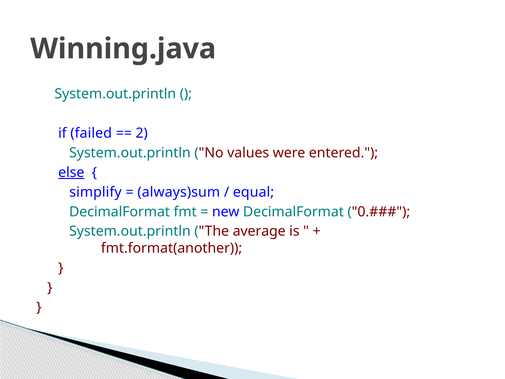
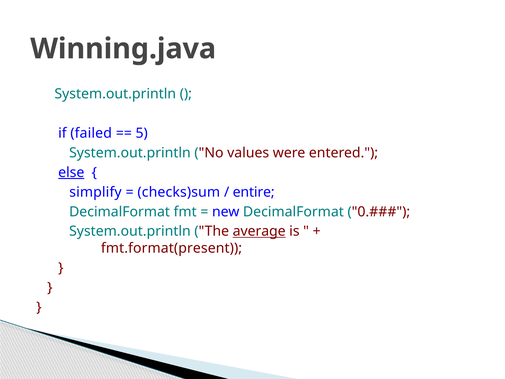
2: 2 -> 5
always)sum: always)sum -> checks)sum
equal: equal -> entire
average underline: none -> present
fmt.format(another: fmt.format(another -> fmt.format(present
